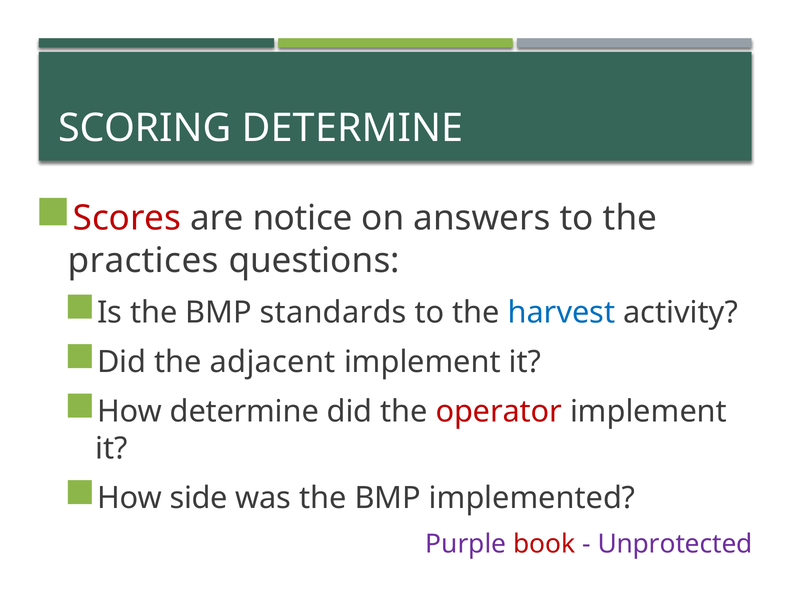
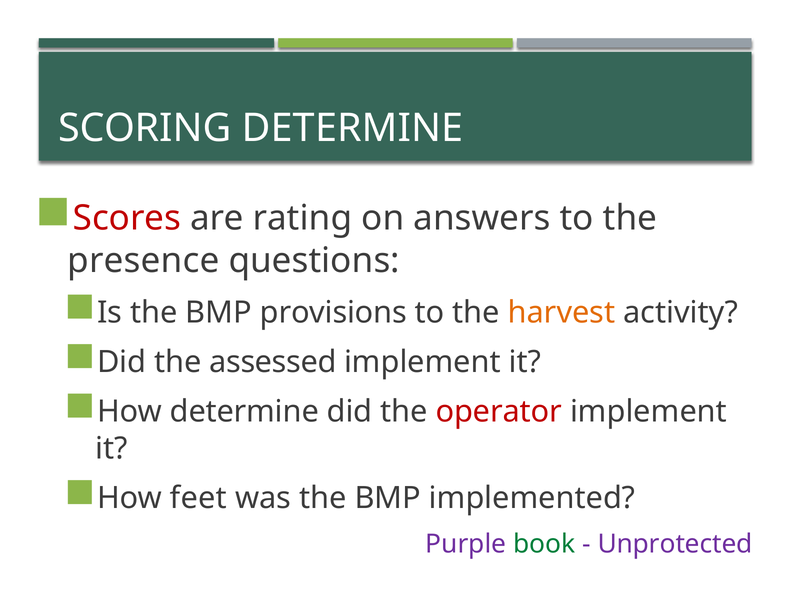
notice: notice -> rating
practices: practices -> presence
standards: standards -> provisions
harvest colour: blue -> orange
adjacent: adjacent -> assessed
side: side -> feet
book colour: red -> green
